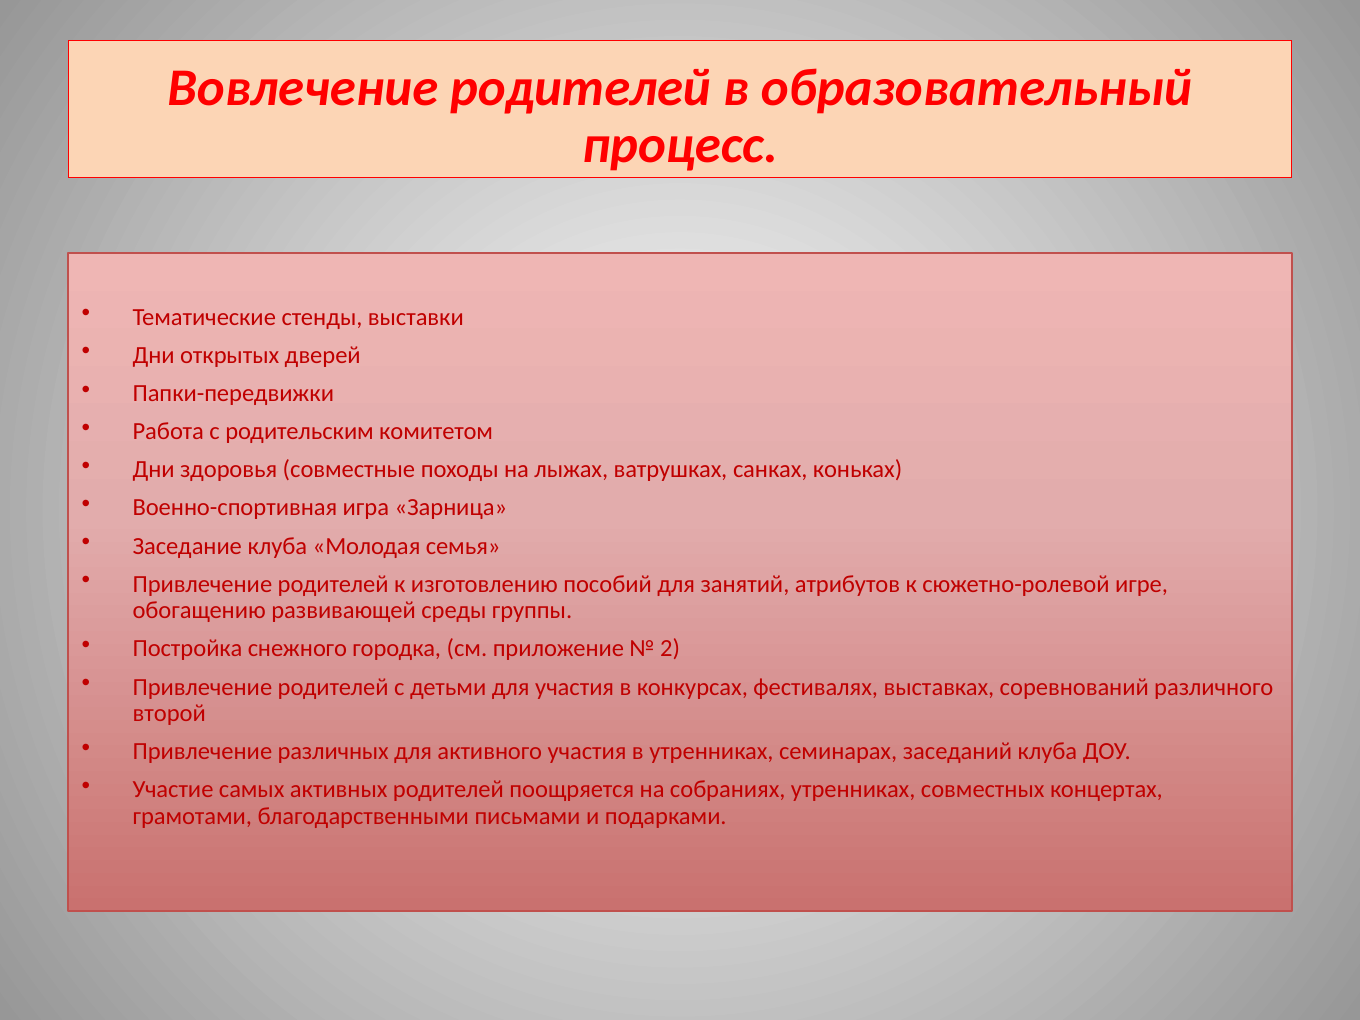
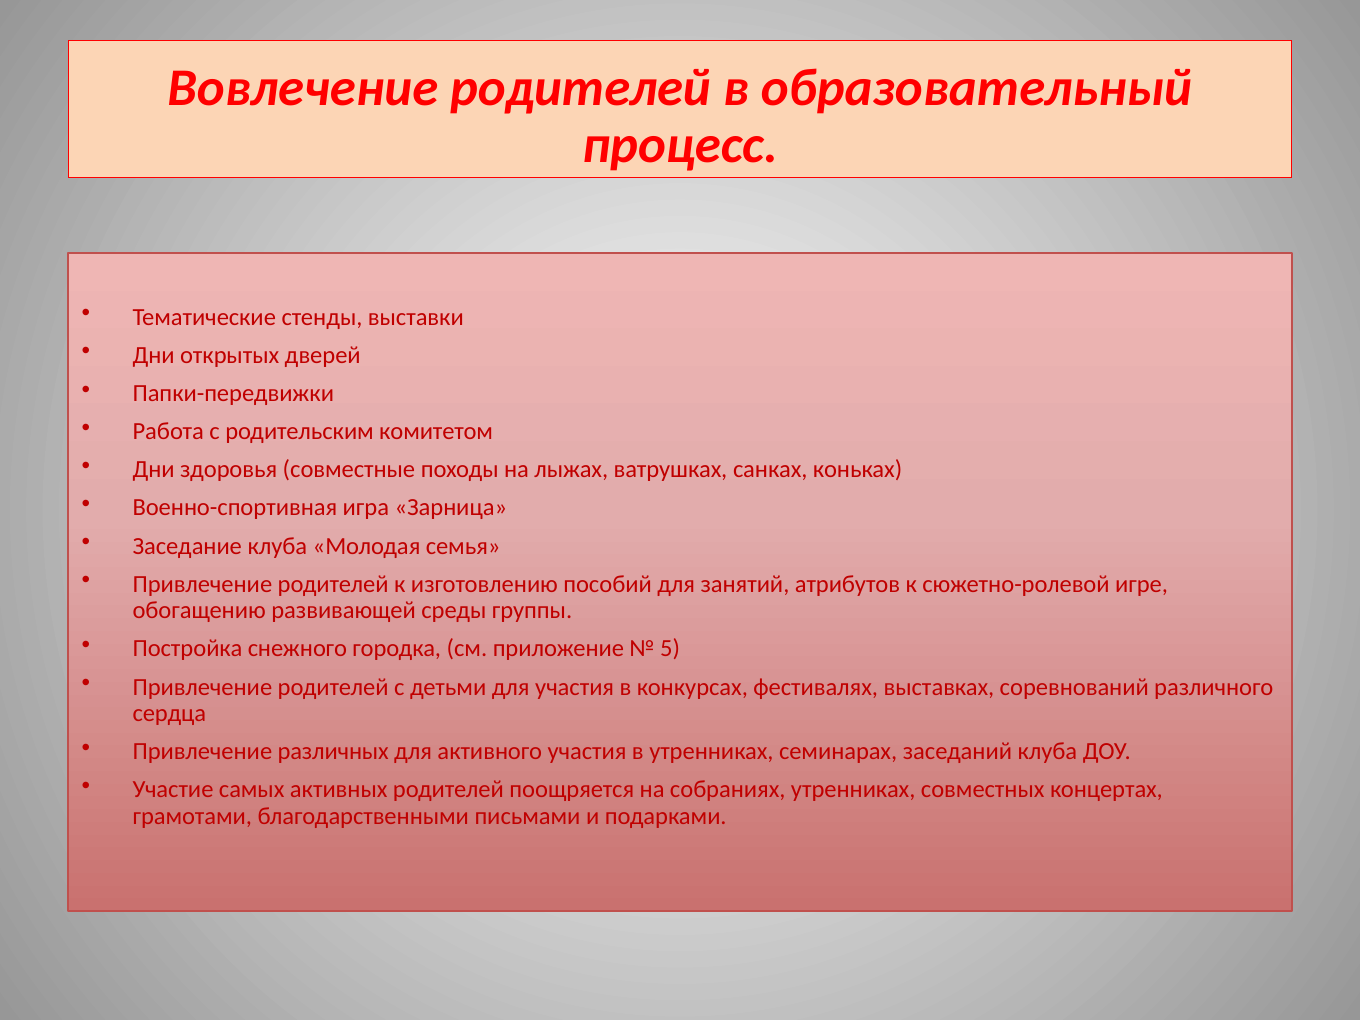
2: 2 -> 5
второй: второй -> сердца
